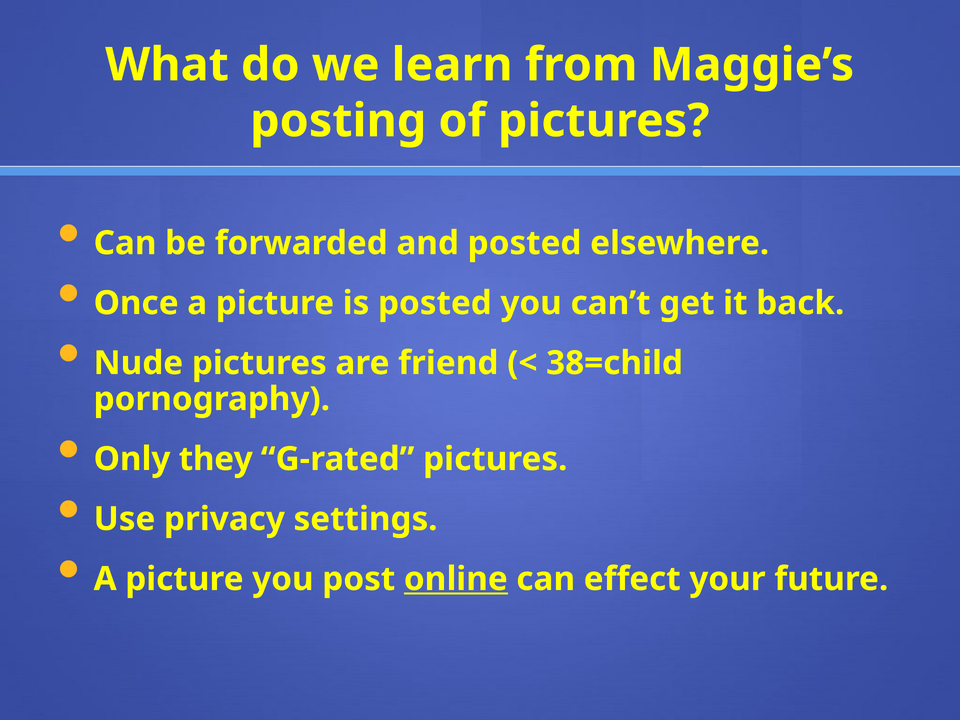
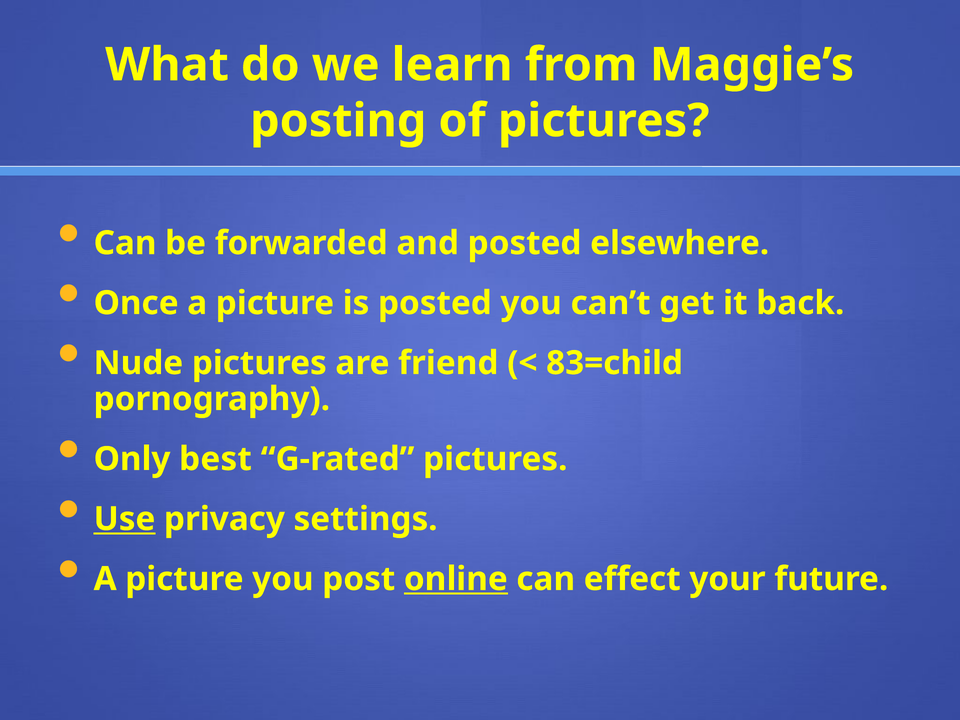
38=child: 38=child -> 83=child
they: they -> best
Use underline: none -> present
